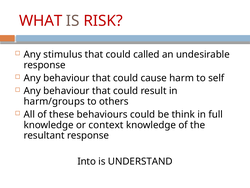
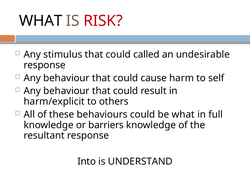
WHAT at (41, 21) colour: red -> black
harm/groups: harm/groups -> harm/explicit
be think: think -> what
context: context -> barriers
